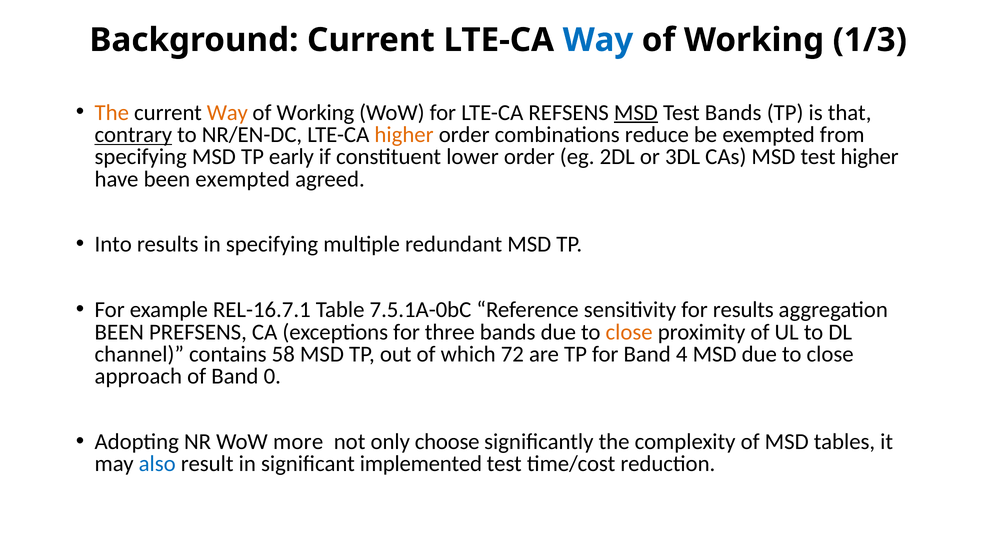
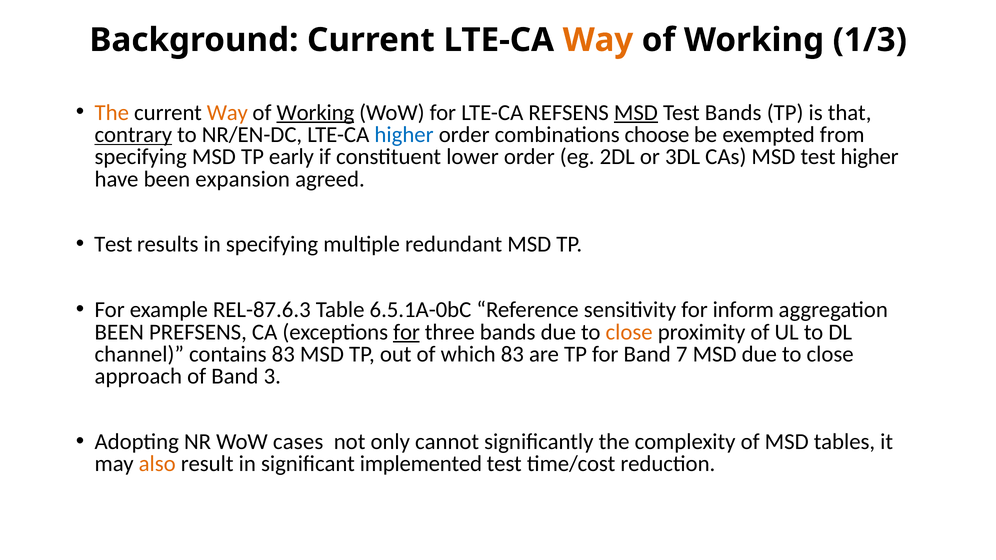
Way at (598, 40) colour: blue -> orange
Working at (315, 113) underline: none -> present
higher at (404, 135) colour: orange -> blue
reduce: reduce -> choose
been exempted: exempted -> expansion
Into at (113, 245): Into -> Test
REL-16.7.1: REL-16.7.1 -> REL-87.6.3
7.5.1A-0bC: 7.5.1A-0bC -> 6.5.1A-0bC
for results: results -> inform
for at (407, 332) underline: none -> present
contains 58: 58 -> 83
which 72: 72 -> 83
4: 4 -> 7
0: 0 -> 3
more: more -> cases
choose: choose -> cannot
also colour: blue -> orange
